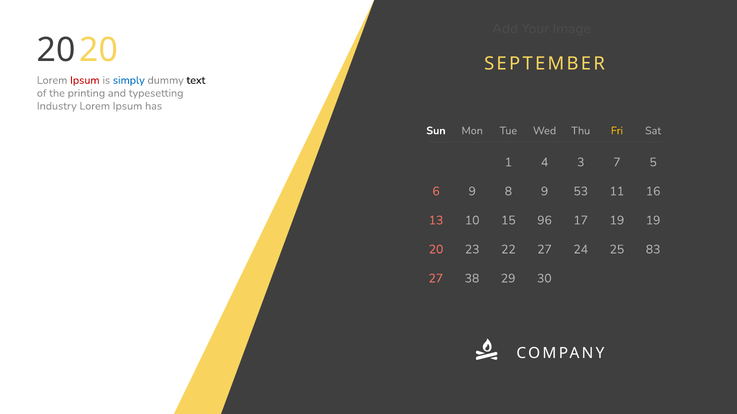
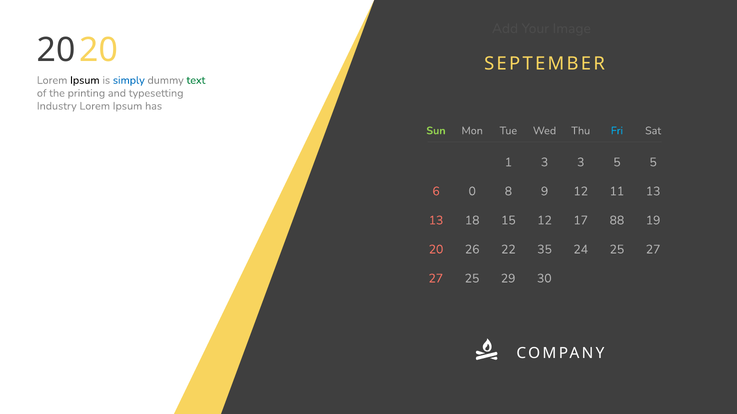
Ipsum at (85, 80) colour: red -> black
text colour: black -> green
Sun colour: white -> light green
Fri colour: yellow -> light blue
1 4: 4 -> 3
3 7: 7 -> 5
6 9: 9 -> 0
9 53: 53 -> 12
11 16: 16 -> 13
10: 10 -> 18
15 96: 96 -> 12
17 19: 19 -> 88
23: 23 -> 26
22 27: 27 -> 35
25 83: 83 -> 27
27 38: 38 -> 25
